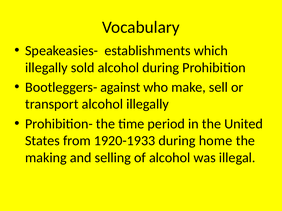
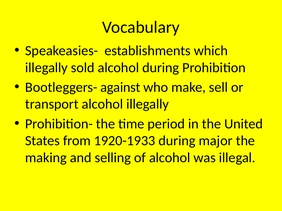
home: home -> major
